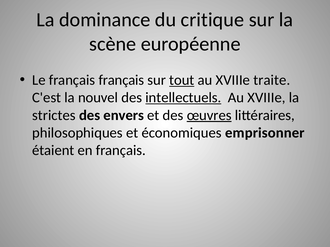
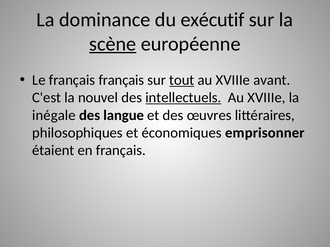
critique: critique -> exécutif
scène underline: none -> present
traite: traite -> avant
strictes: strictes -> inégale
envers: envers -> langue
œuvres underline: present -> none
